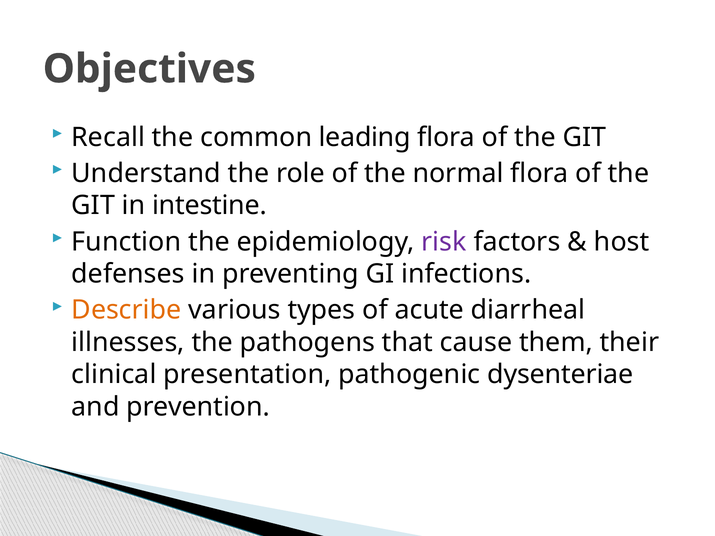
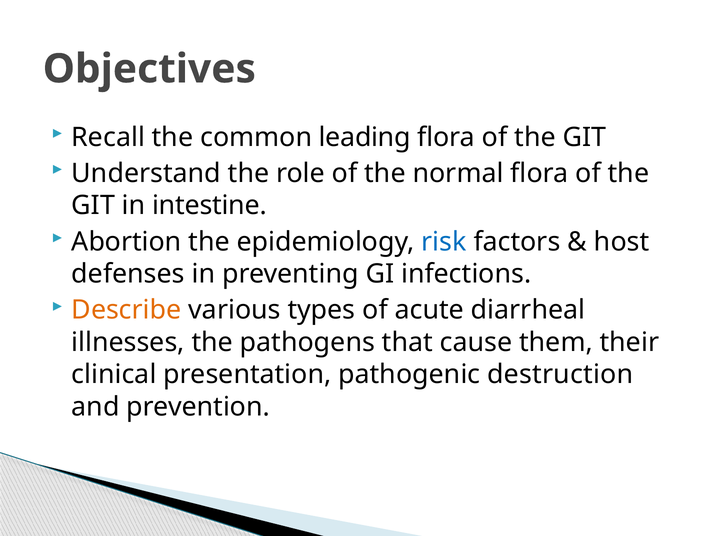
Function: Function -> Abortion
risk colour: purple -> blue
dysenteriae: dysenteriae -> destruction
